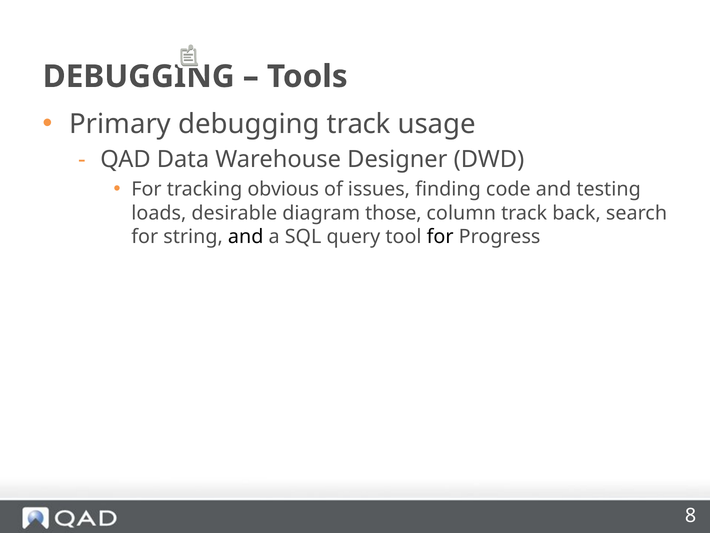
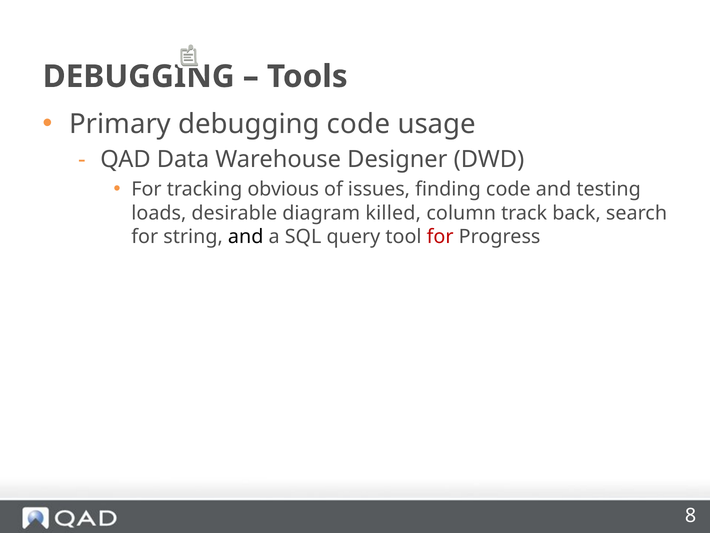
debugging track: track -> code
those: those -> killed
for at (440, 237) colour: black -> red
